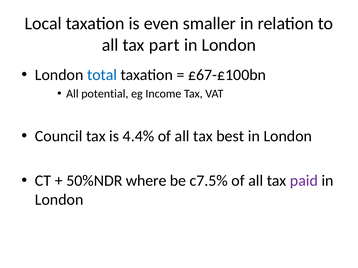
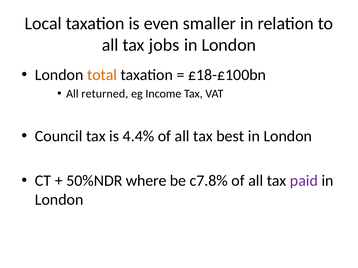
part: part -> jobs
total colour: blue -> orange
£67-£100bn: £67-£100bn -> £18-£100bn
potential: potential -> returned
c7.5%: c7.5% -> c7.8%
